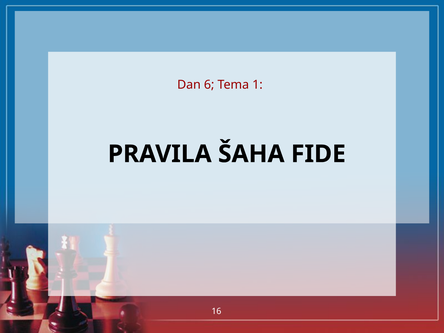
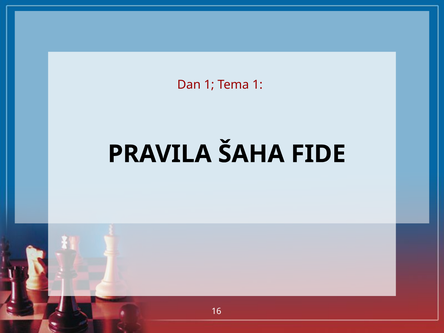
Dan 6: 6 -> 1
